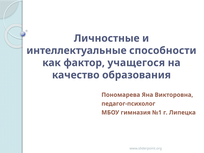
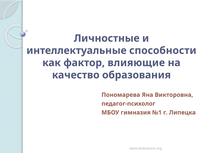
учащегося: учащегося -> влияющие
